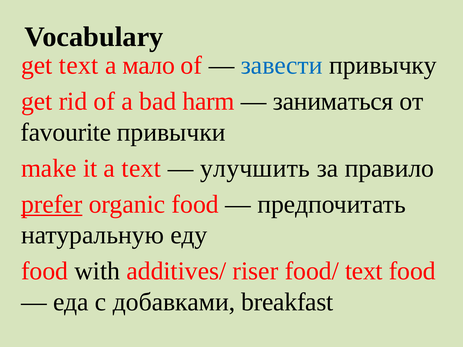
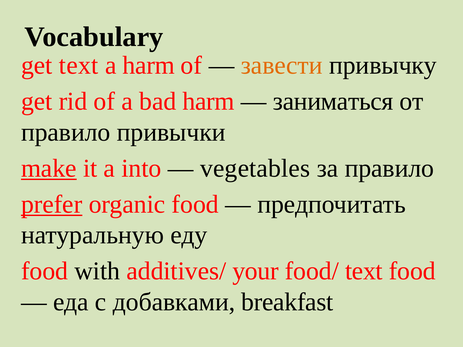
a мало: мало -> harm
завести colour: blue -> orange
favourite at (66, 132): favourite -> правило
make underline: none -> present
a text: text -> into
улучшить: улучшить -> vegetables
riser: riser -> your
